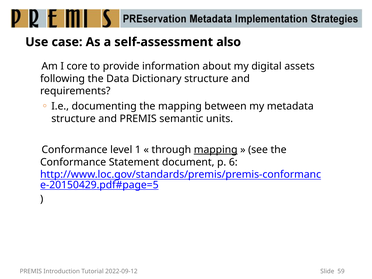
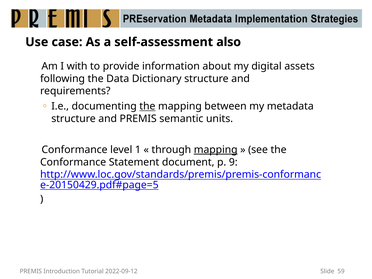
core: core -> with
the at (147, 106) underline: none -> present
6: 6 -> 9
